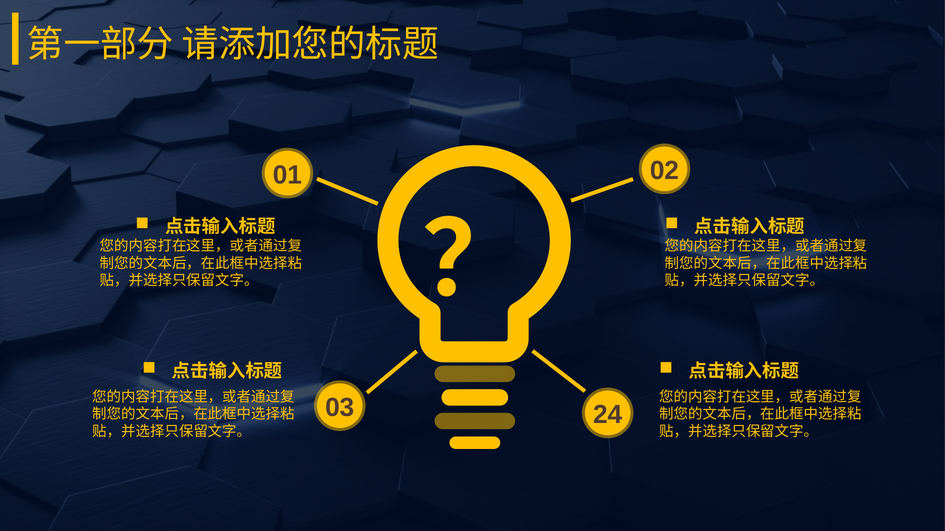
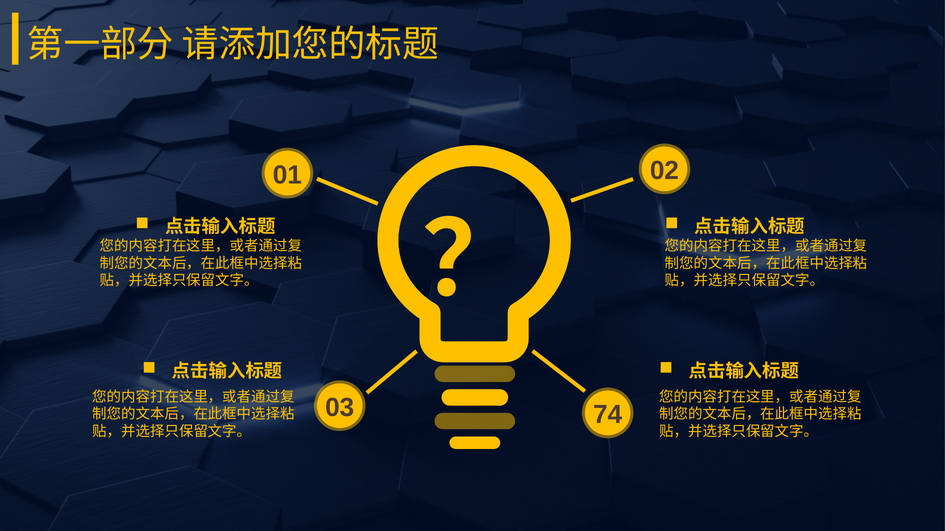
24: 24 -> 74
